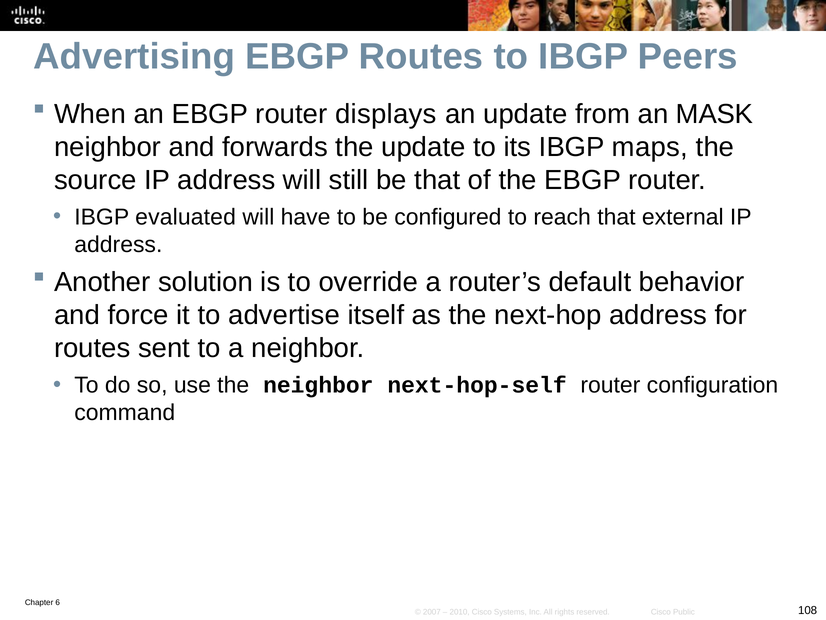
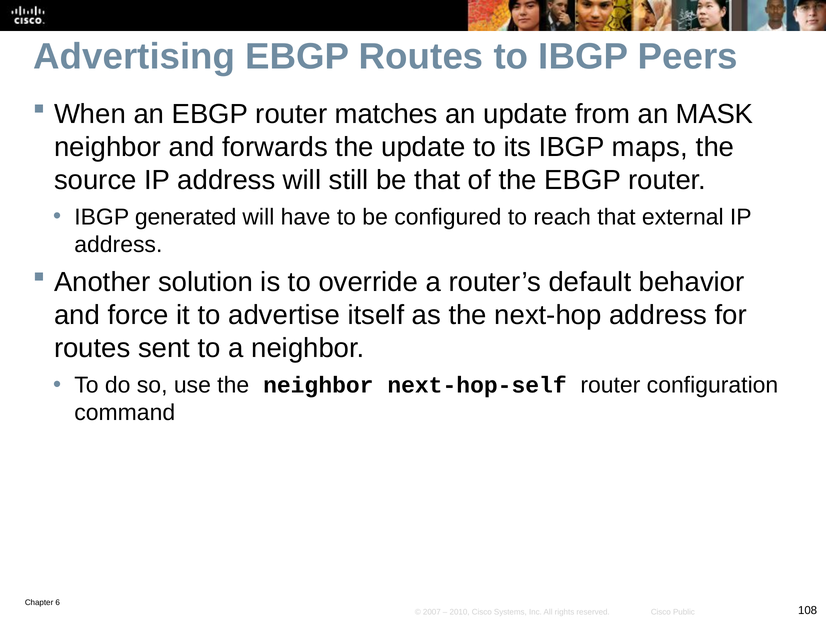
displays: displays -> matches
evaluated: evaluated -> generated
